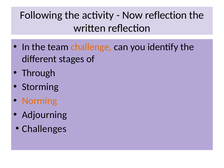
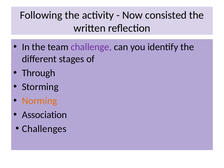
Now reflection: reflection -> consisted
challenge colour: orange -> purple
Adjourning: Adjourning -> Association
